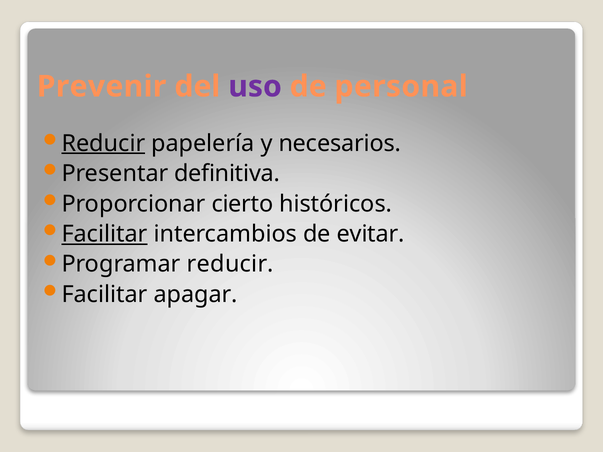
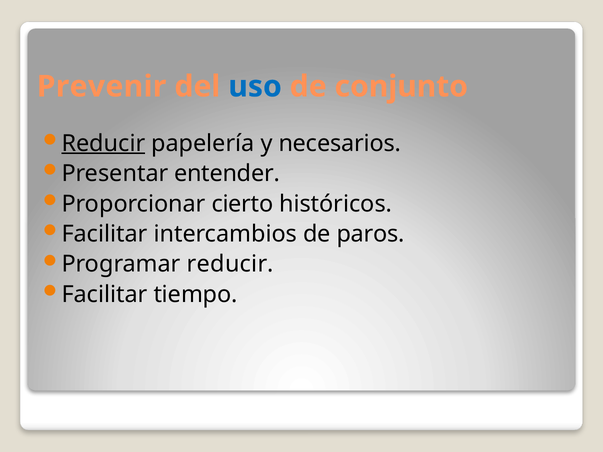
uso colour: purple -> blue
personal: personal -> conjunto
definitiva: definitiva -> entender
Facilitar at (105, 234) underline: present -> none
evitar: evitar -> paros
apagar: apagar -> tiempo
